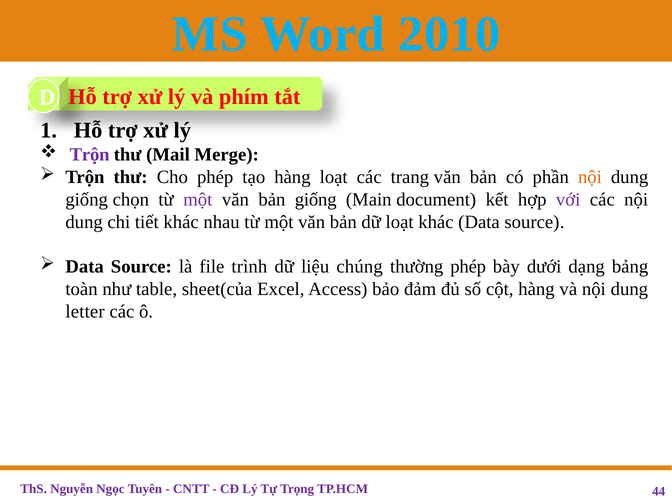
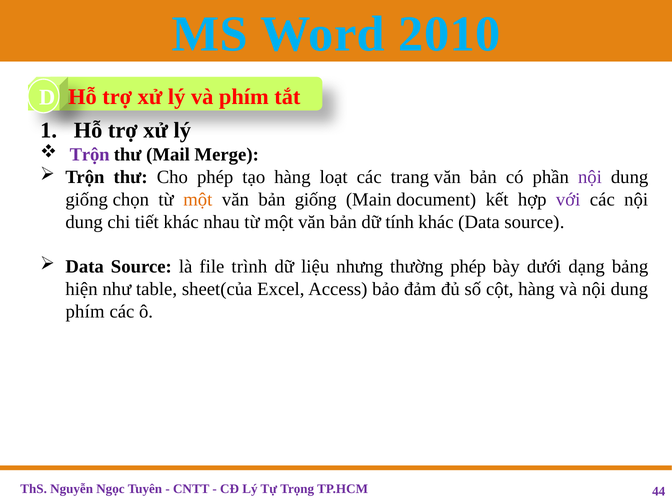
nội at (590, 177) colour: orange -> purple
một at (198, 199) colour: purple -> orange
dữ loạt: loạt -> tính
chúng: chúng -> nhưng
toàn: toàn -> hiện
letter at (85, 312): letter -> phím
